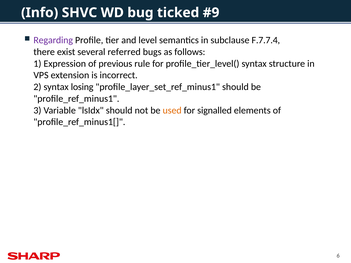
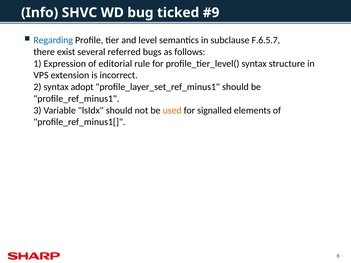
Regarding colour: purple -> blue
F.7.7.4: F.7.7.4 -> F.6.5.7
previous: previous -> editorial
losing: losing -> adopt
